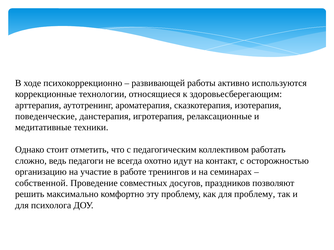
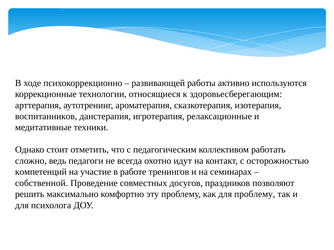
поведенческие: поведенческие -> воспитанников
организацию: организацию -> компетенций
